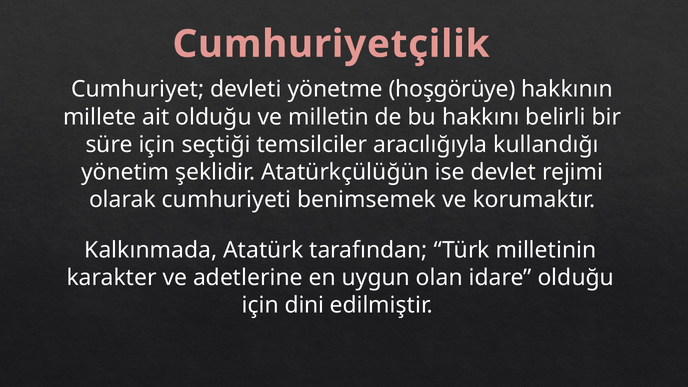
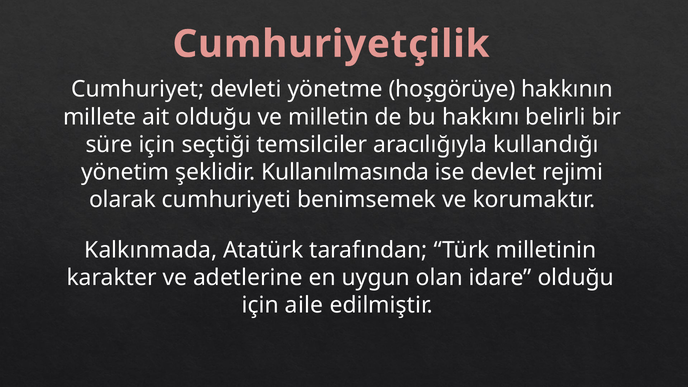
Atatürkçülüğün: Atatürkçülüğün -> Kullanılmasında
dini: dini -> aile
